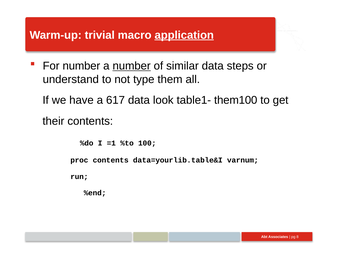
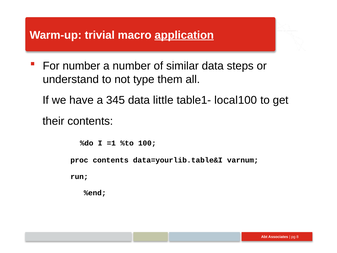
number at (132, 66) underline: present -> none
617: 617 -> 345
look: look -> little
them100: them100 -> local100
